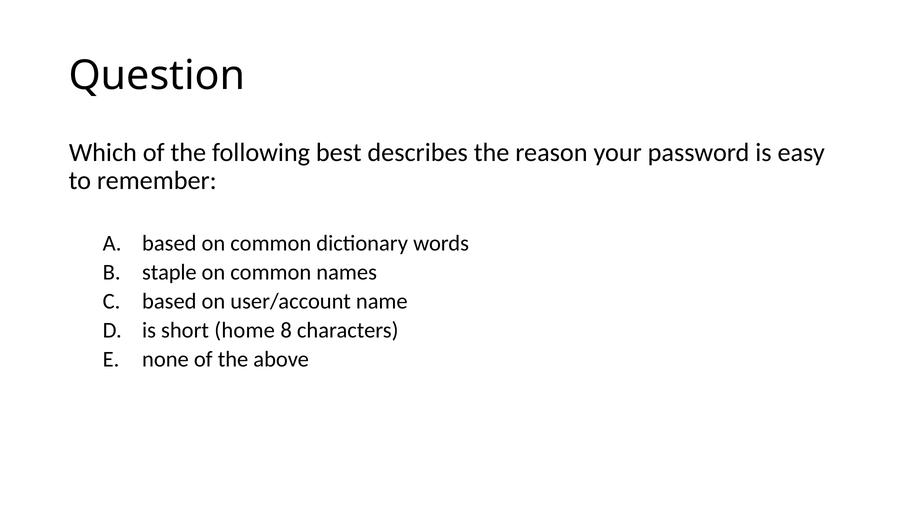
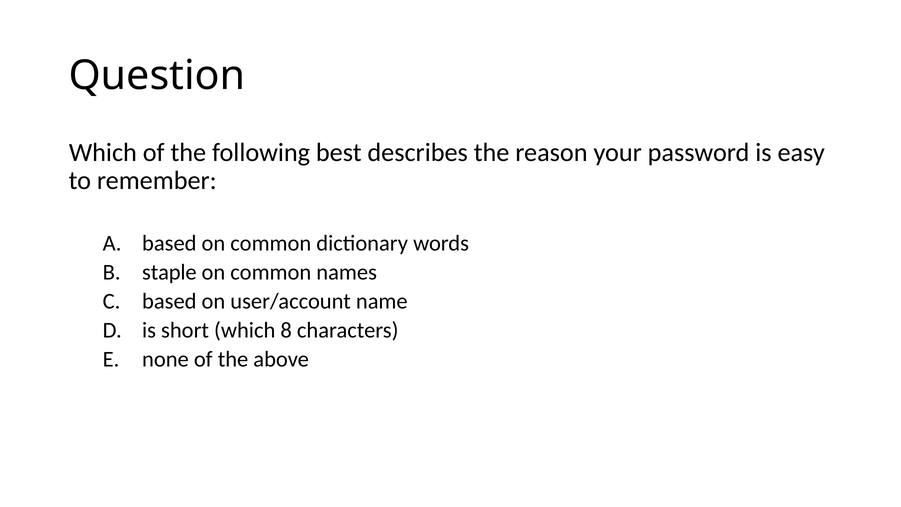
short home: home -> which
